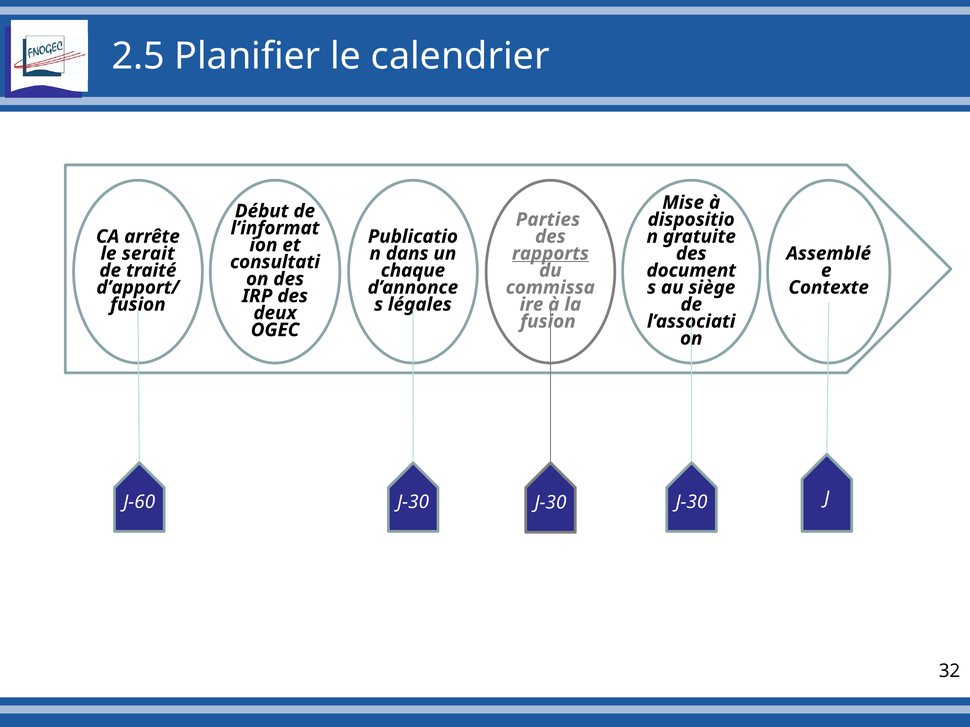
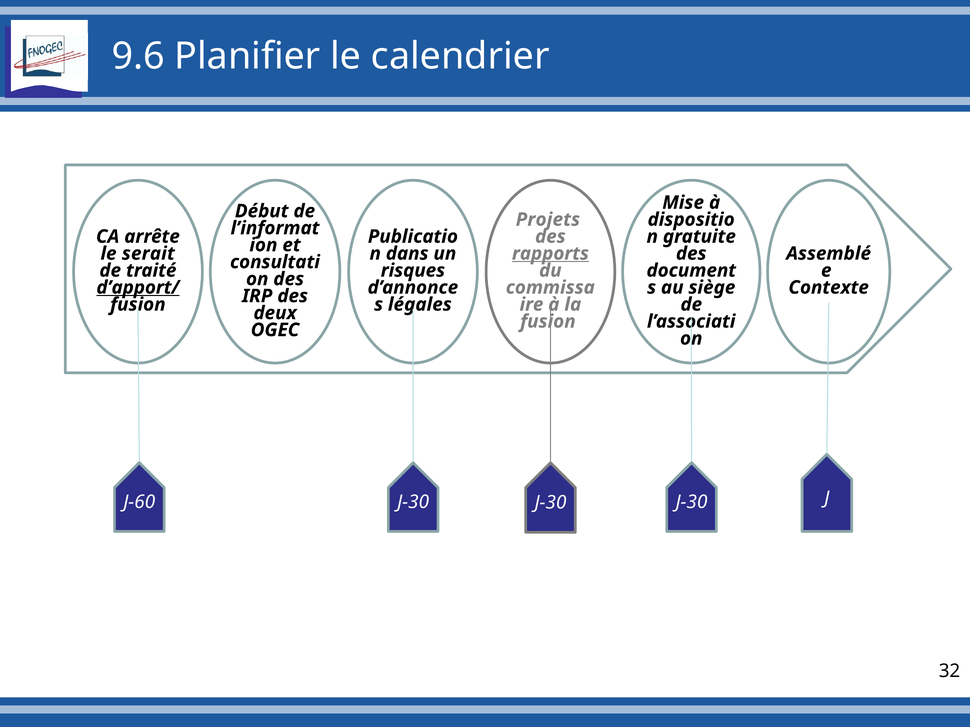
2.5: 2.5 -> 9.6
Parties: Parties -> Projets
chaque: chaque -> risques
d’apport/ underline: none -> present
